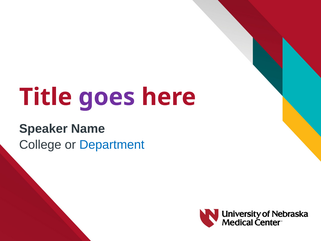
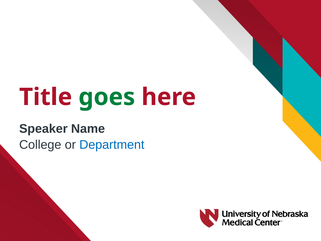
goes colour: purple -> green
